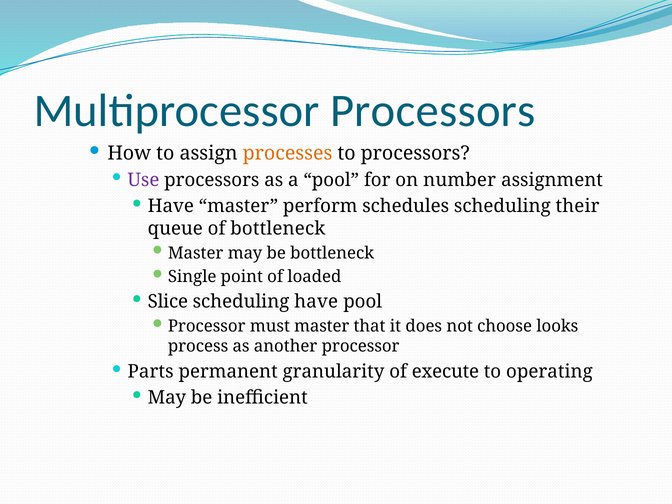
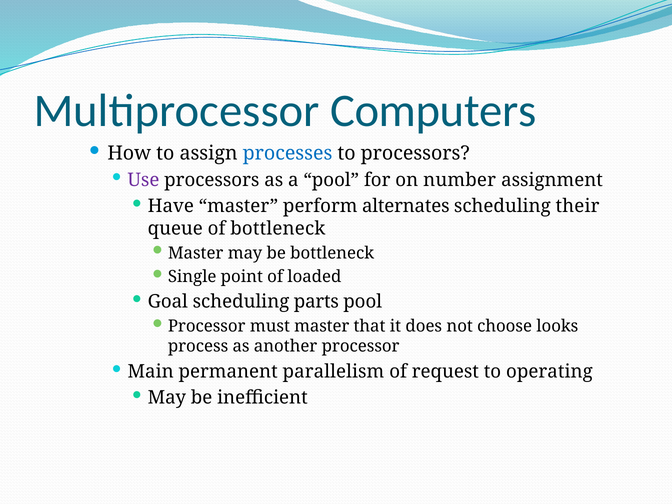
Multiprocessor Processors: Processors -> Computers
processes colour: orange -> blue
schedules: schedules -> alternates
Slice: Slice -> Goal
scheduling have: have -> parts
Parts: Parts -> Main
granularity: granularity -> parallelism
execute: execute -> request
